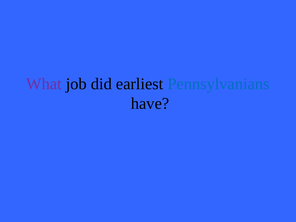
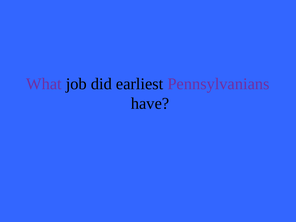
Pennsylvanians colour: blue -> purple
